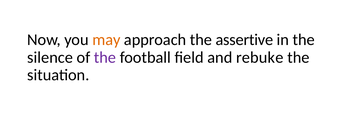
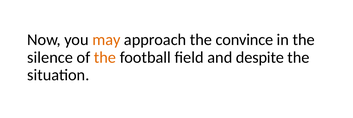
assertive: assertive -> convince
the at (105, 57) colour: purple -> orange
rebuke: rebuke -> despite
